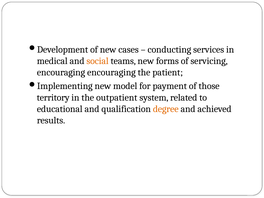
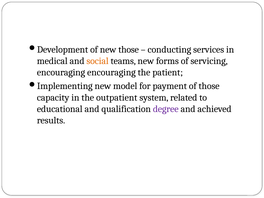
new cases: cases -> those
territory: territory -> capacity
degree colour: orange -> purple
